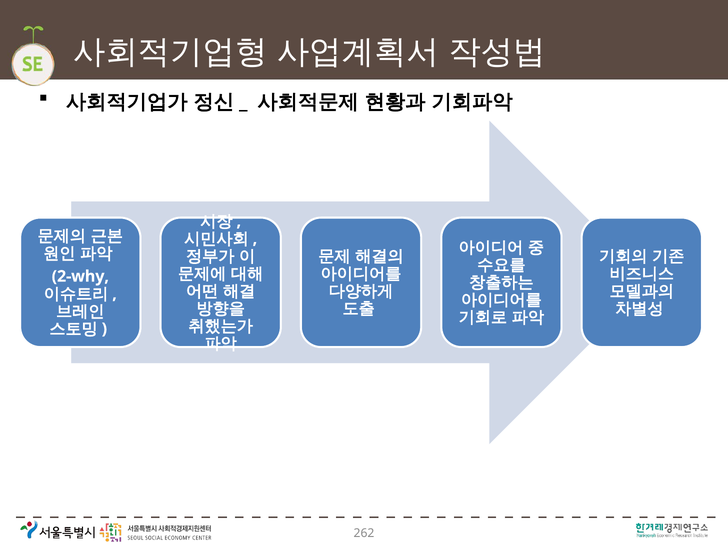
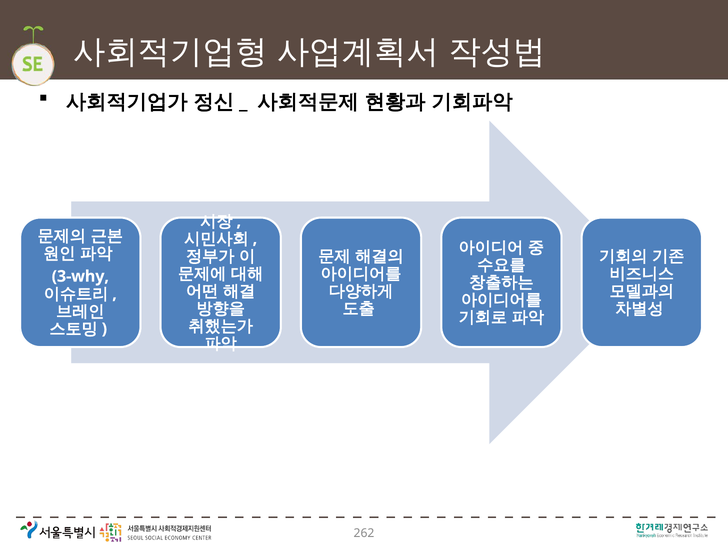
2-why: 2-why -> 3-why
